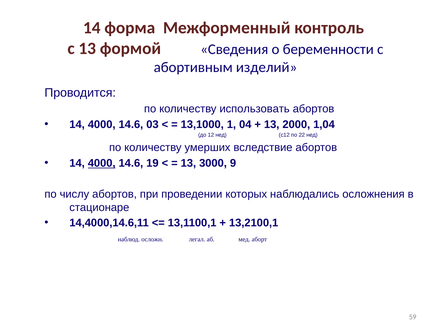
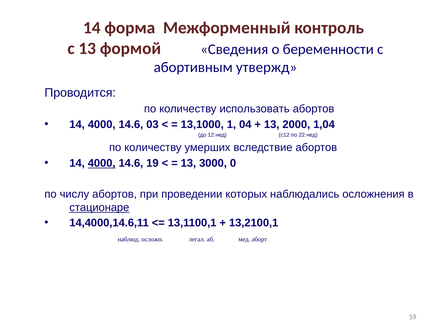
изделий: изделий -> утвержд
9: 9 -> 0
стационаре underline: none -> present
